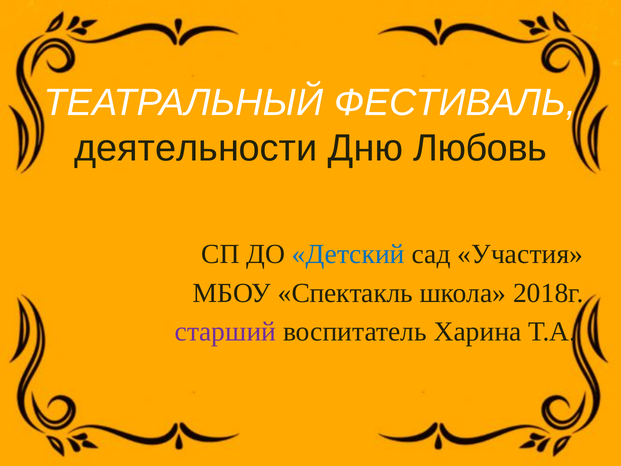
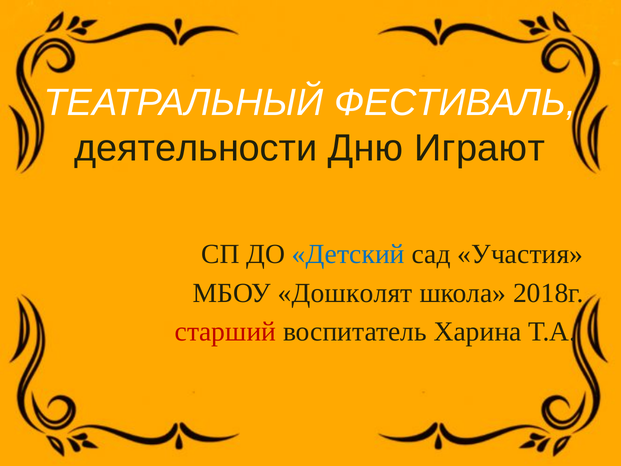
Любовь: Любовь -> Играют
Спектакль: Спектакль -> Дошколят
старший colour: purple -> red
